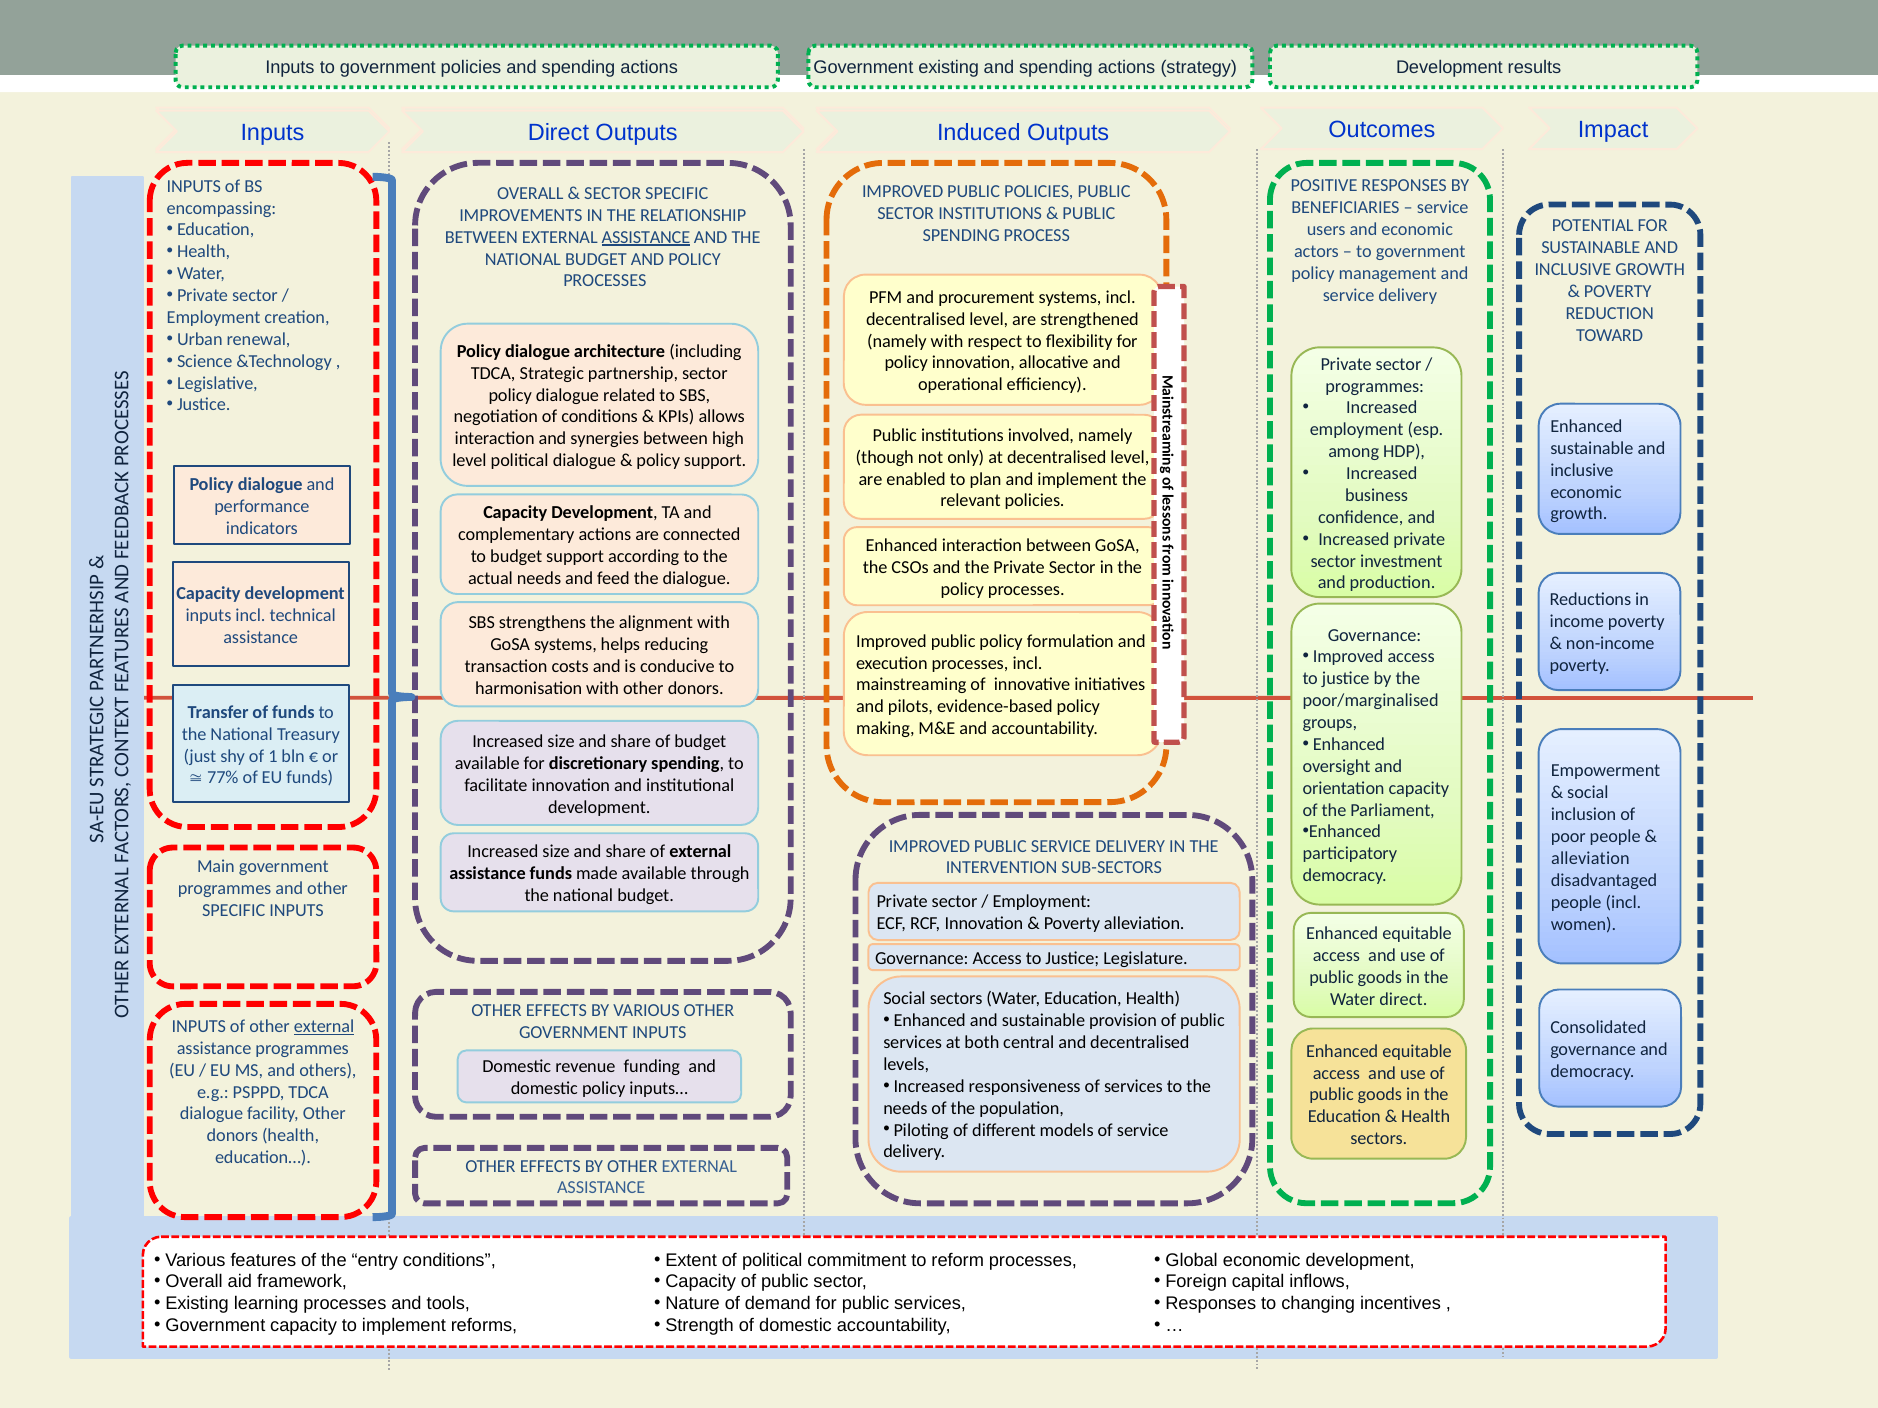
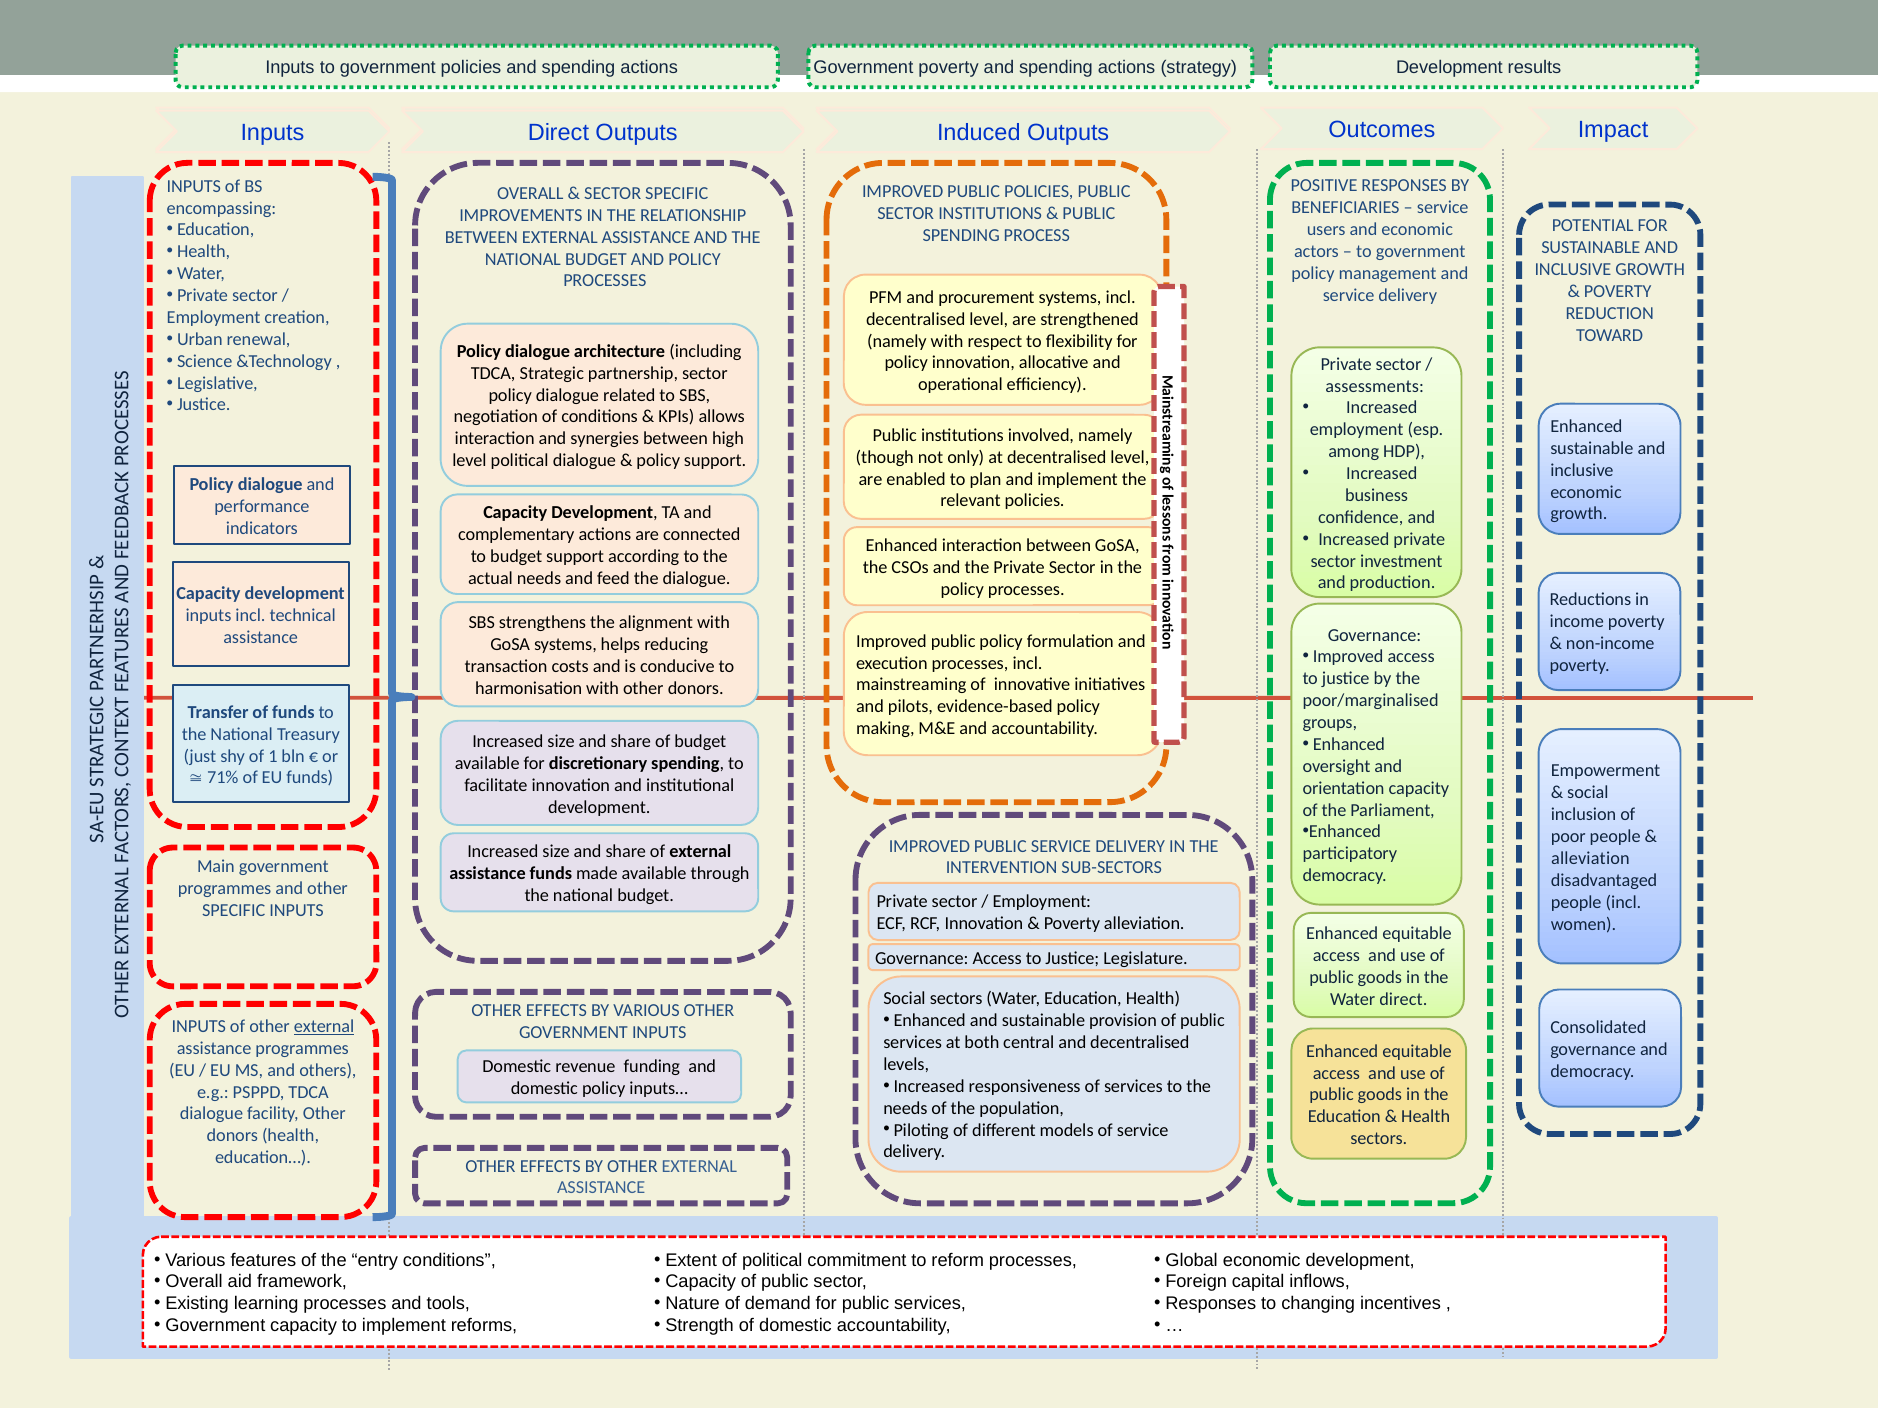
Government existing: existing -> poverty
ASSISTANCE at (646, 237) underline: present -> none
programmes at (1375, 386): programmes -> assessments
77%: 77% -> 71%
